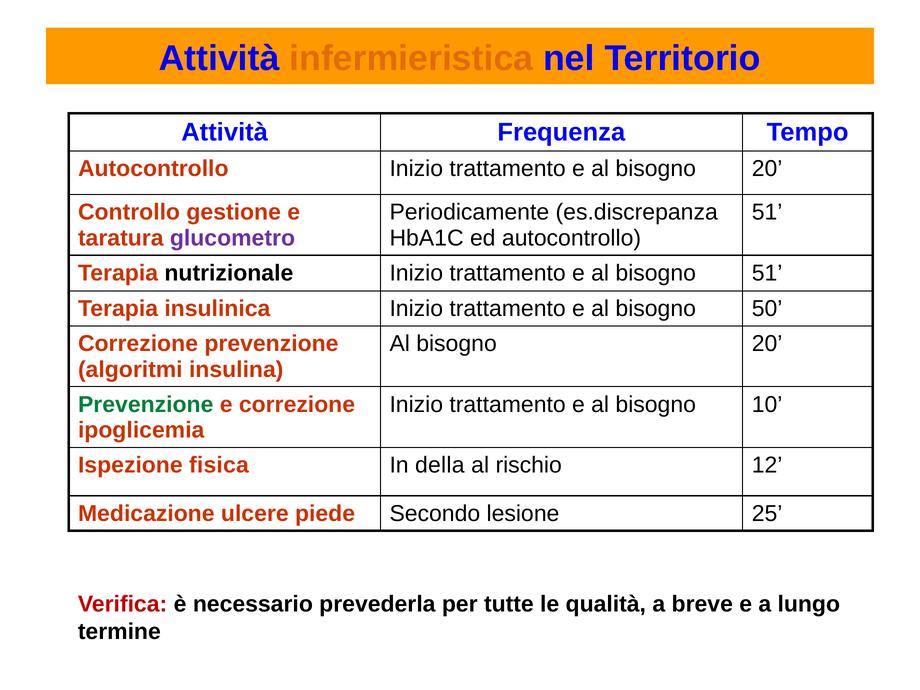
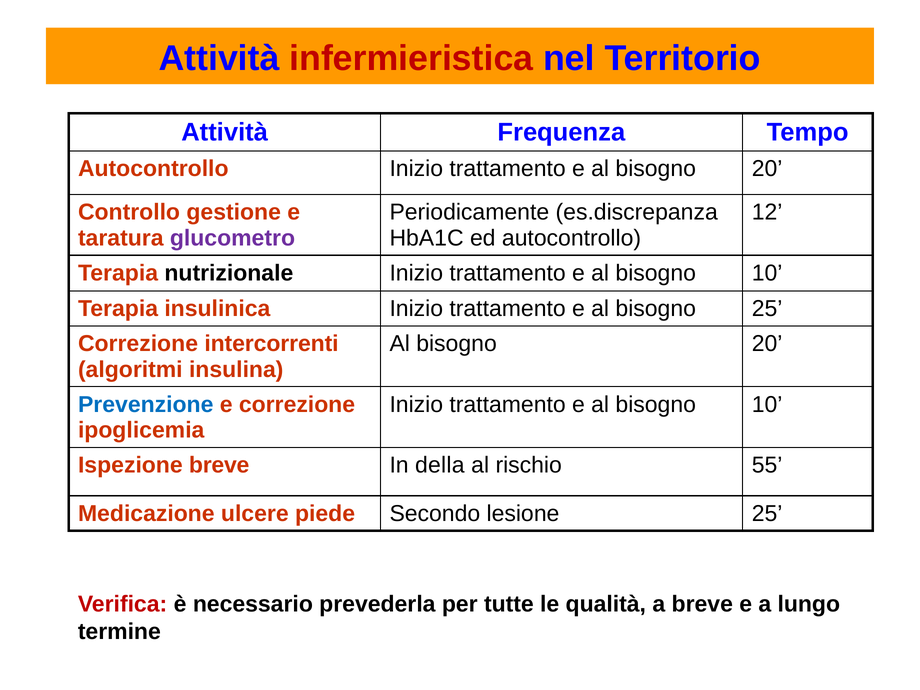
infermieristica colour: orange -> red
51 at (767, 212): 51 -> 12
51 at (767, 273): 51 -> 10
bisogno 50: 50 -> 25
Correzione prevenzione: prevenzione -> intercorrenti
Prevenzione at (146, 405) colour: green -> blue
Ispezione fisica: fisica -> breve
12: 12 -> 55
